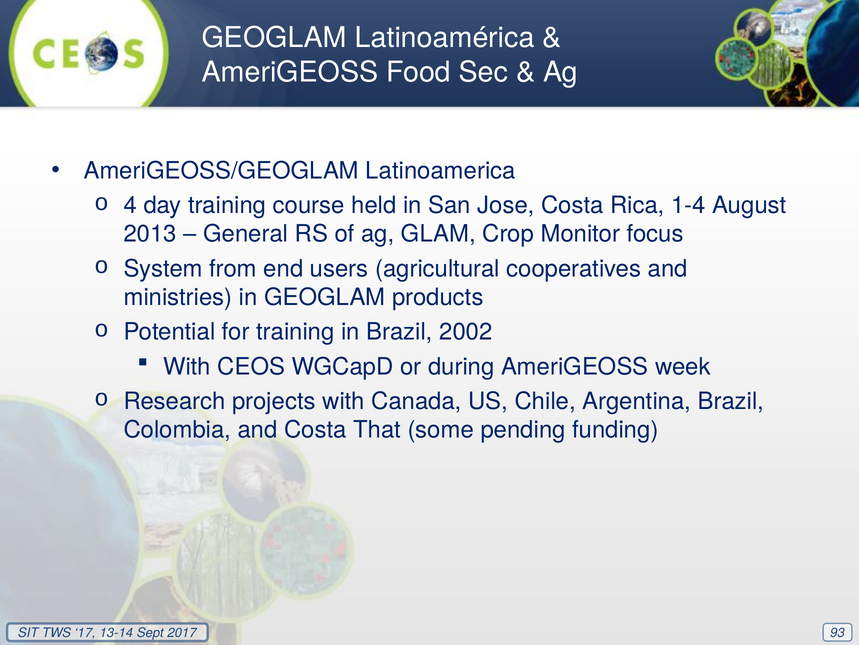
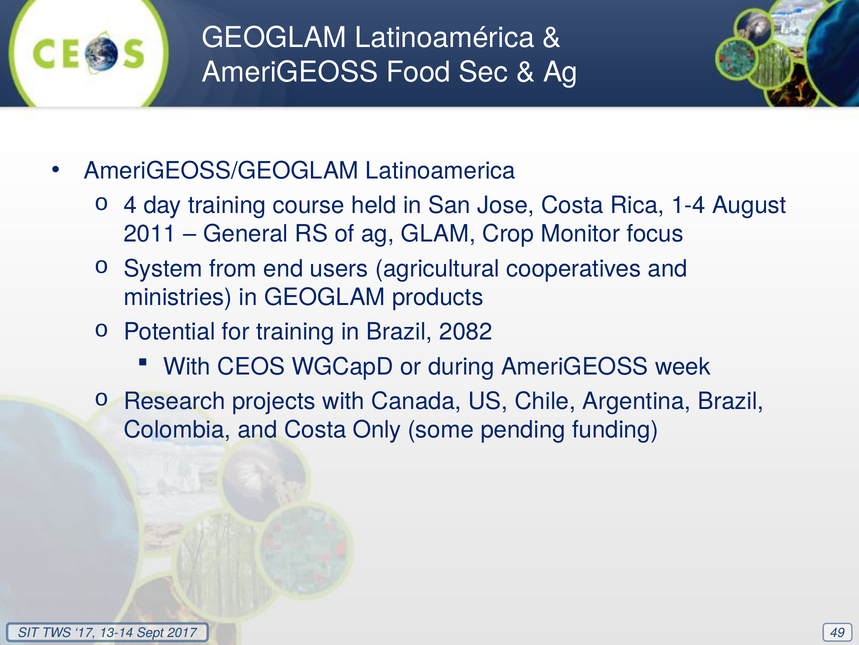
2013: 2013 -> 2011
2002: 2002 -> 2082
That: That -> Only
93: 93 -> 49
